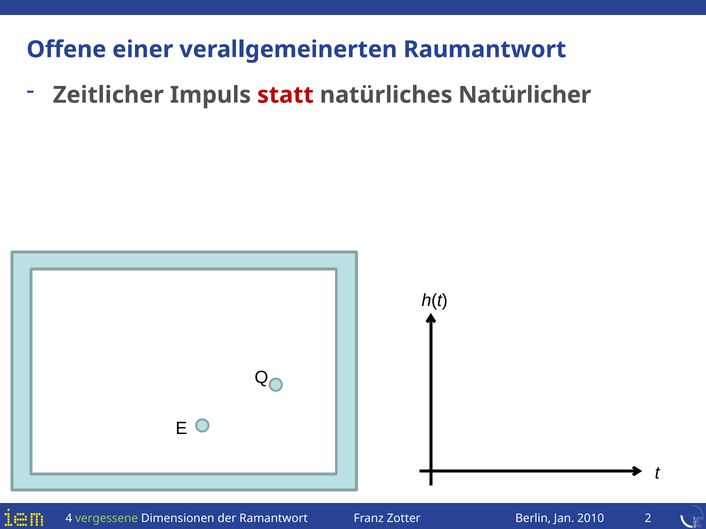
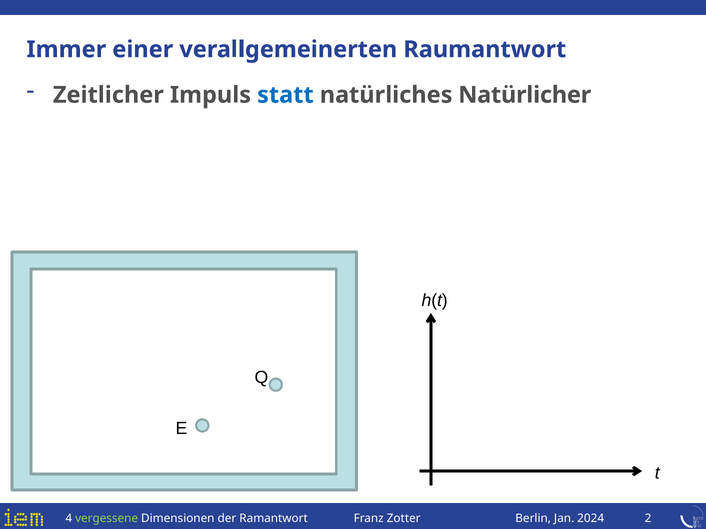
Offene: Offene -> Immer
statt colour: red -> blue
2010: 2010 -> 2024
